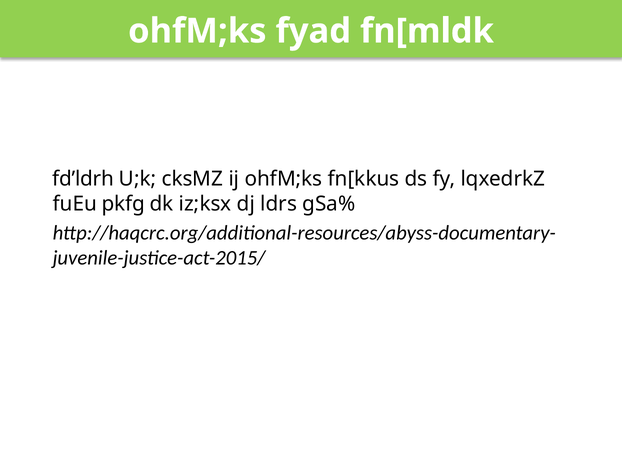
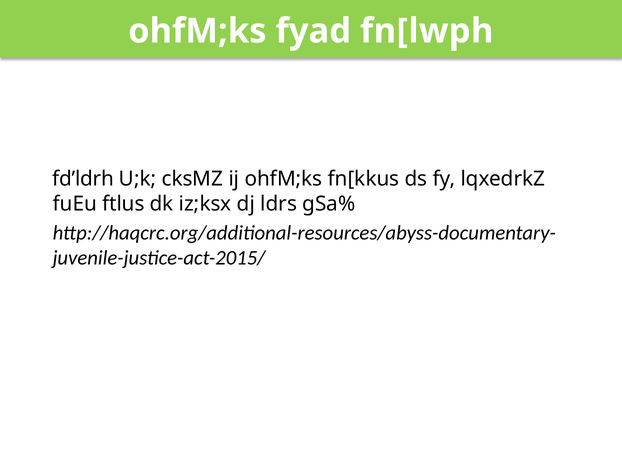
fn[mldk: fn[mldk -> fn[lwph
pkfg: pkfg -> ftlus
